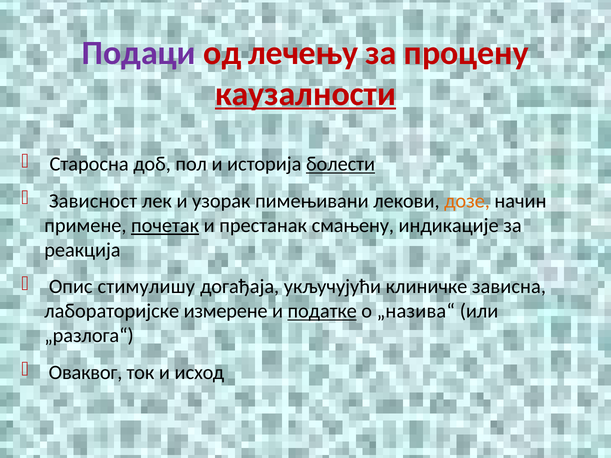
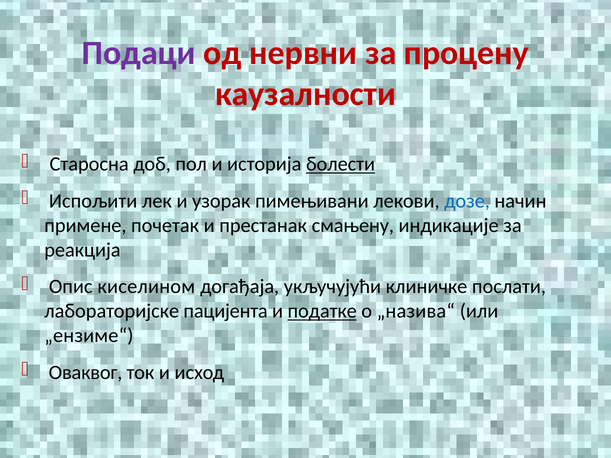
лечењу: лечењу -> нервни
каузалности underline: present -> none
Зависност: Зависност -> Испољити
дозе colour: orange -> blue
почетак underline: present -> none
стимулишу: стимулишу -> киселином
зависна: зависна -> послати
измерене: измерене -> пацијента
„разлога“: „разлога“ -> „ензиме“
